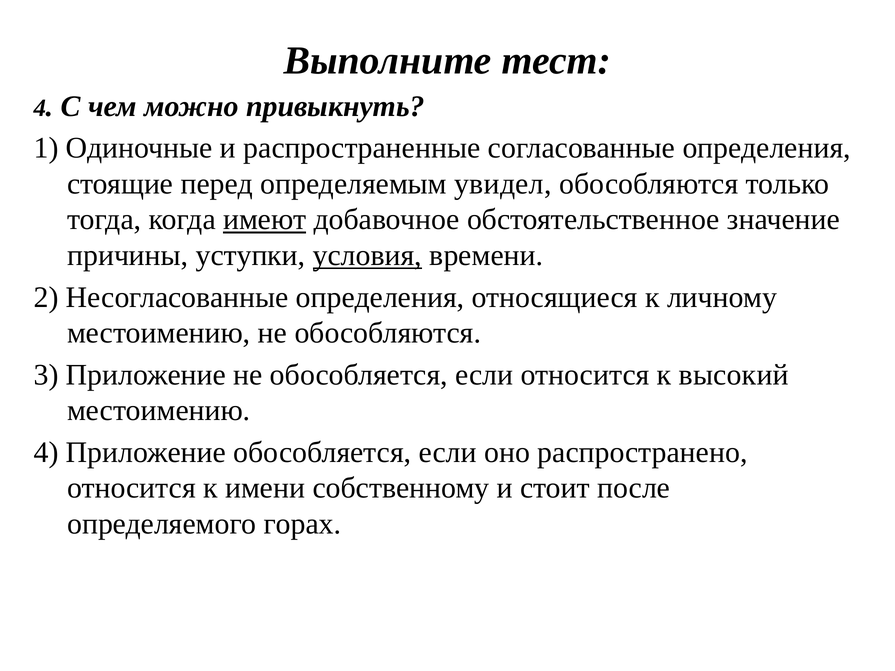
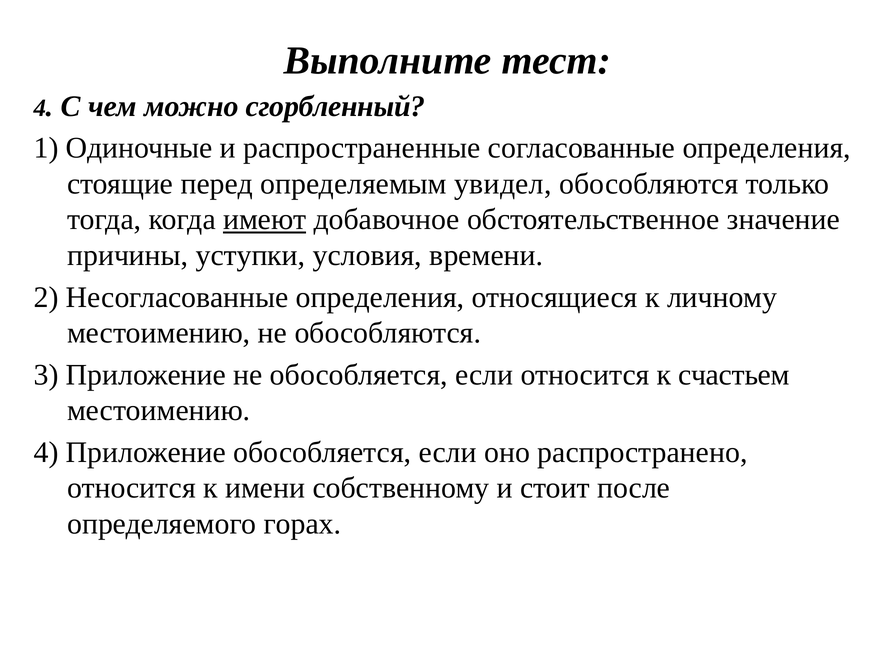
привыкнуть: привыкнуть -> сгорбленный
условия underline: present -> none
высокий: высокий -> счастьем
